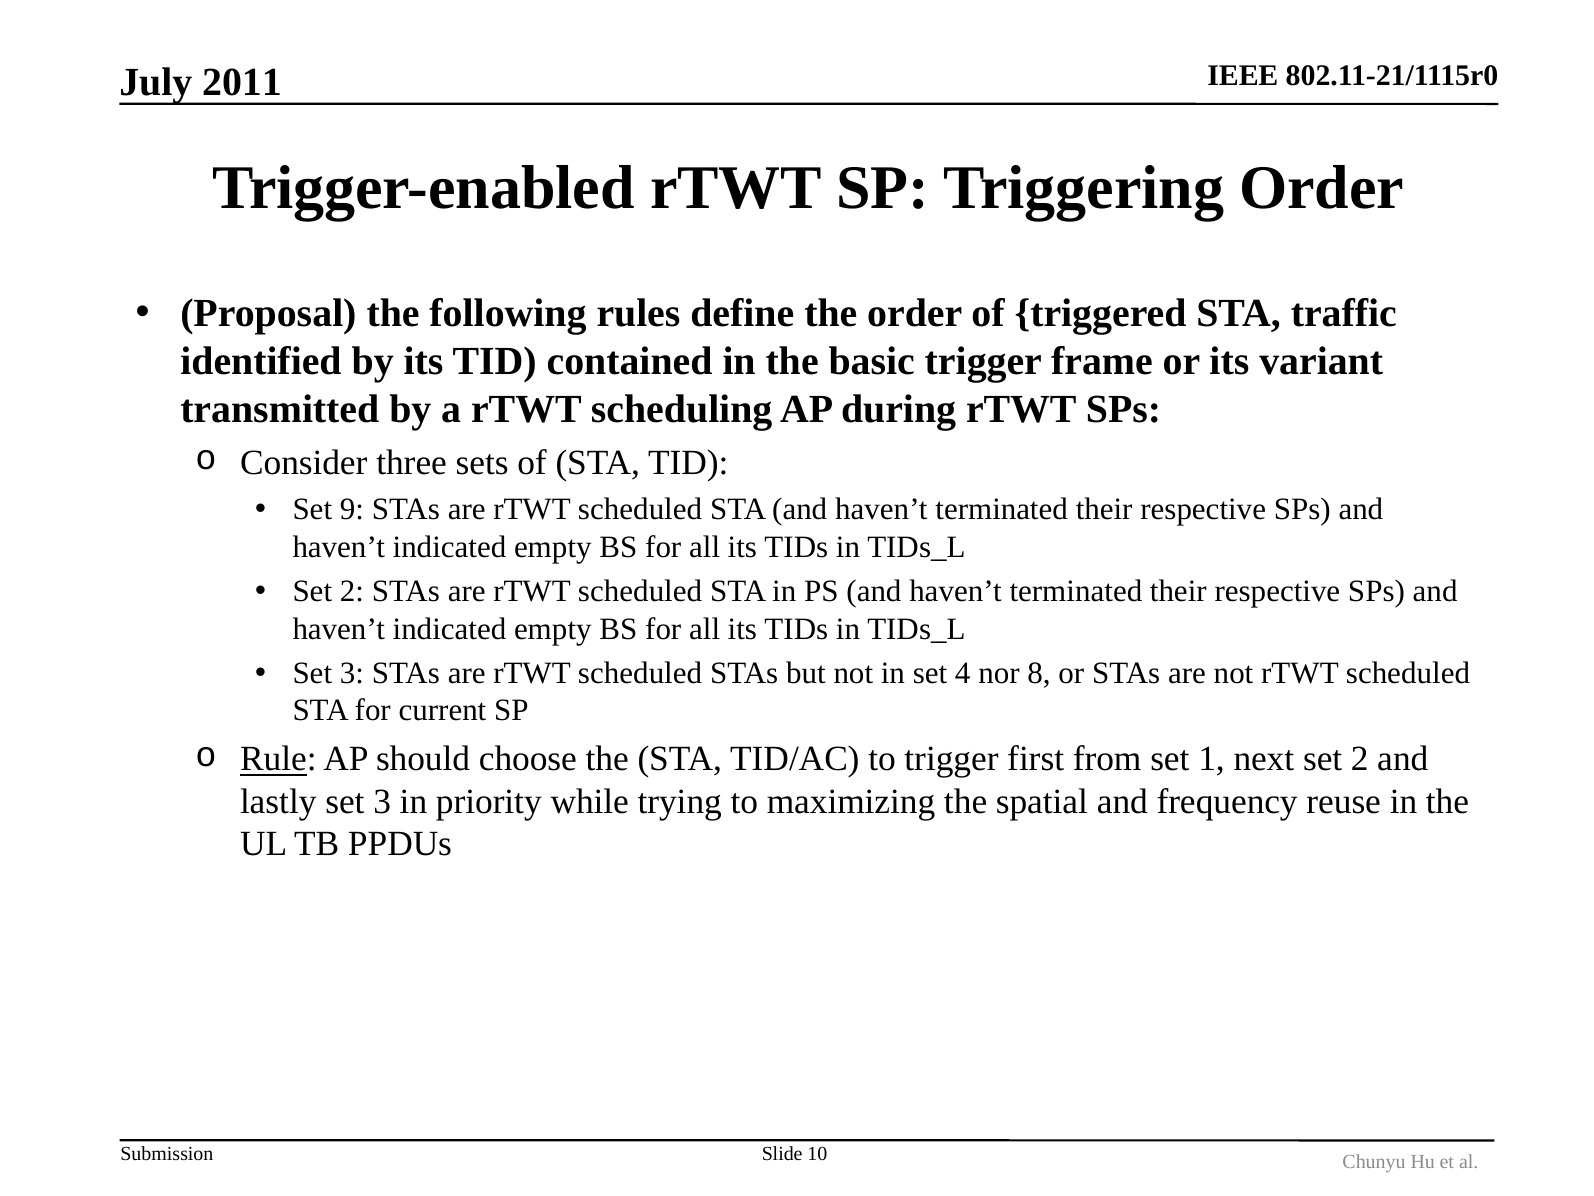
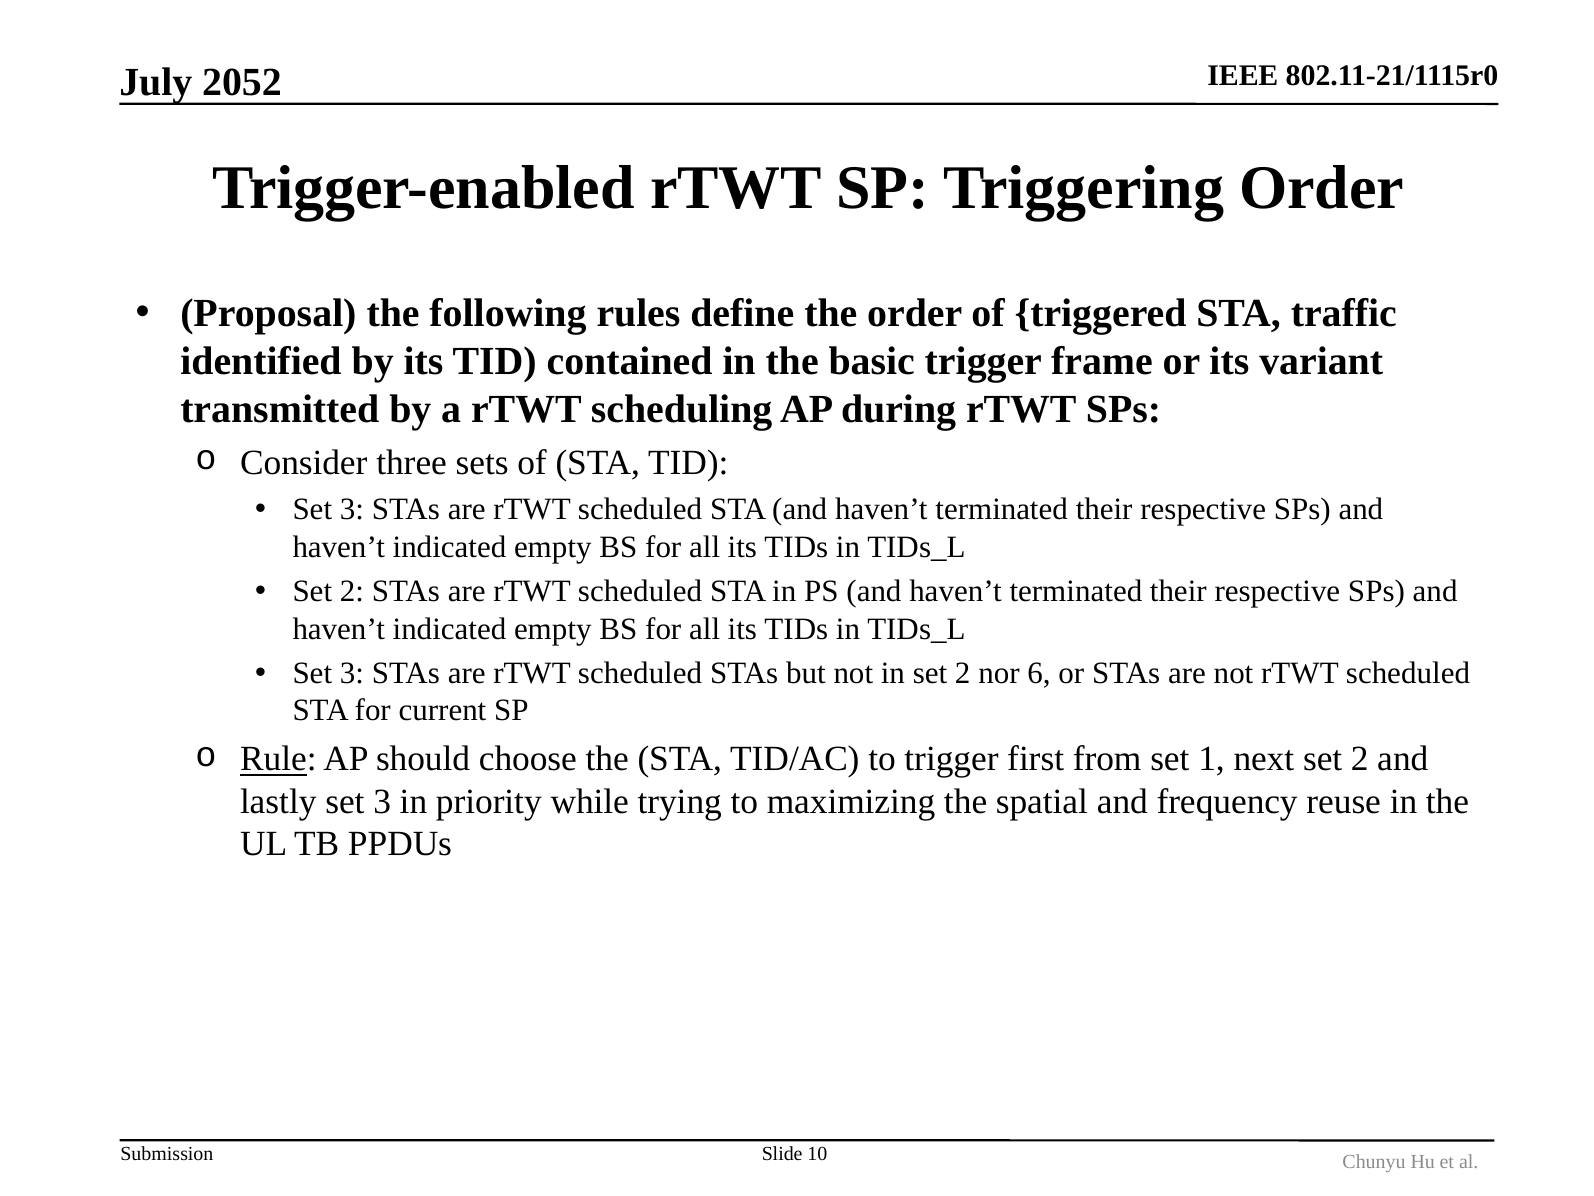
2011: 2011 -> 2052
9 at (352, 509): 9 -> 3
in set 4: 4 -> 2
8: 8 -> 6
